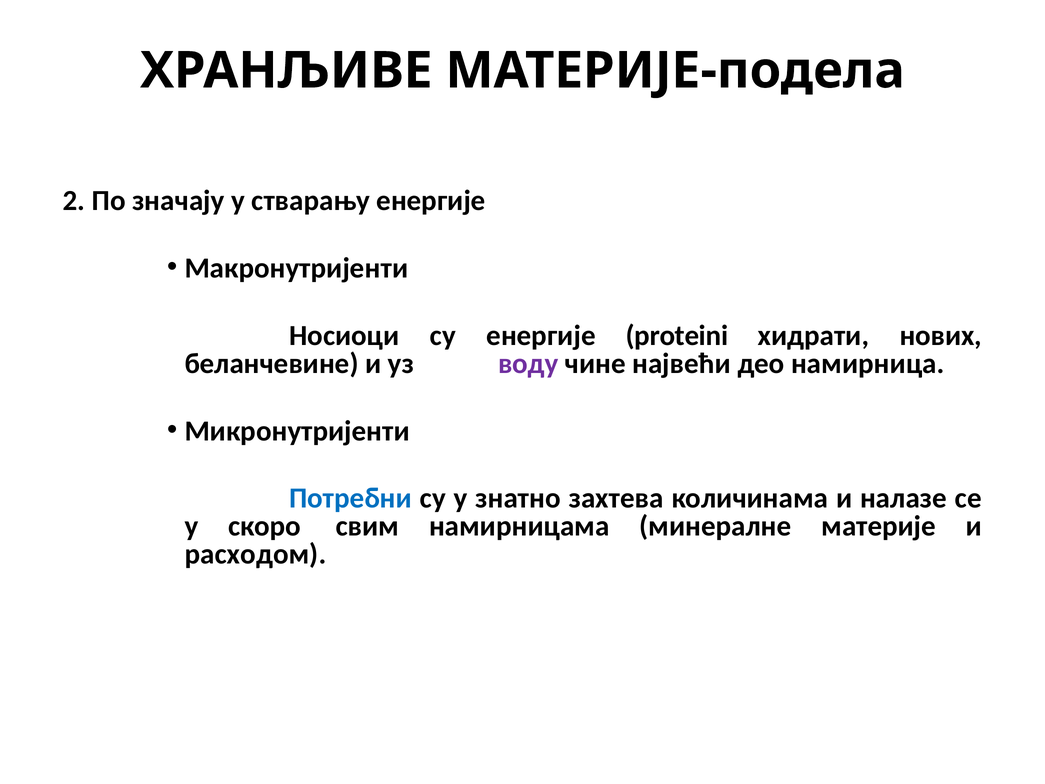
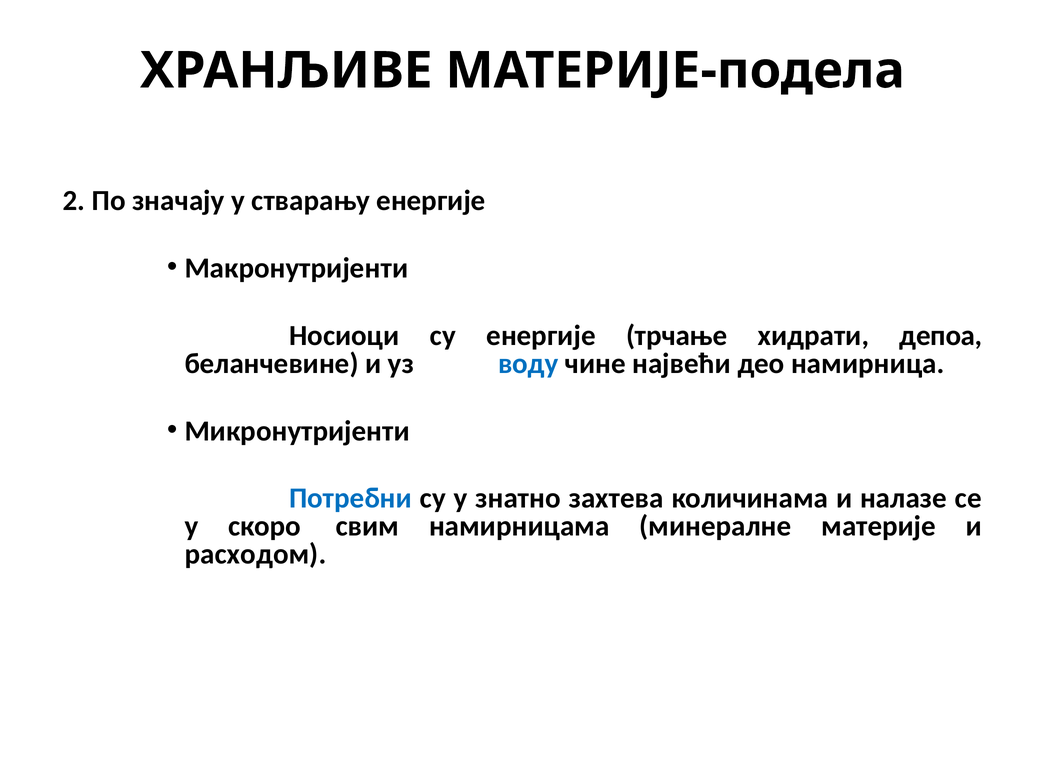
proteini: proteini -> трчање
нових: нових -> депоа
воду colour: purple -> blue
